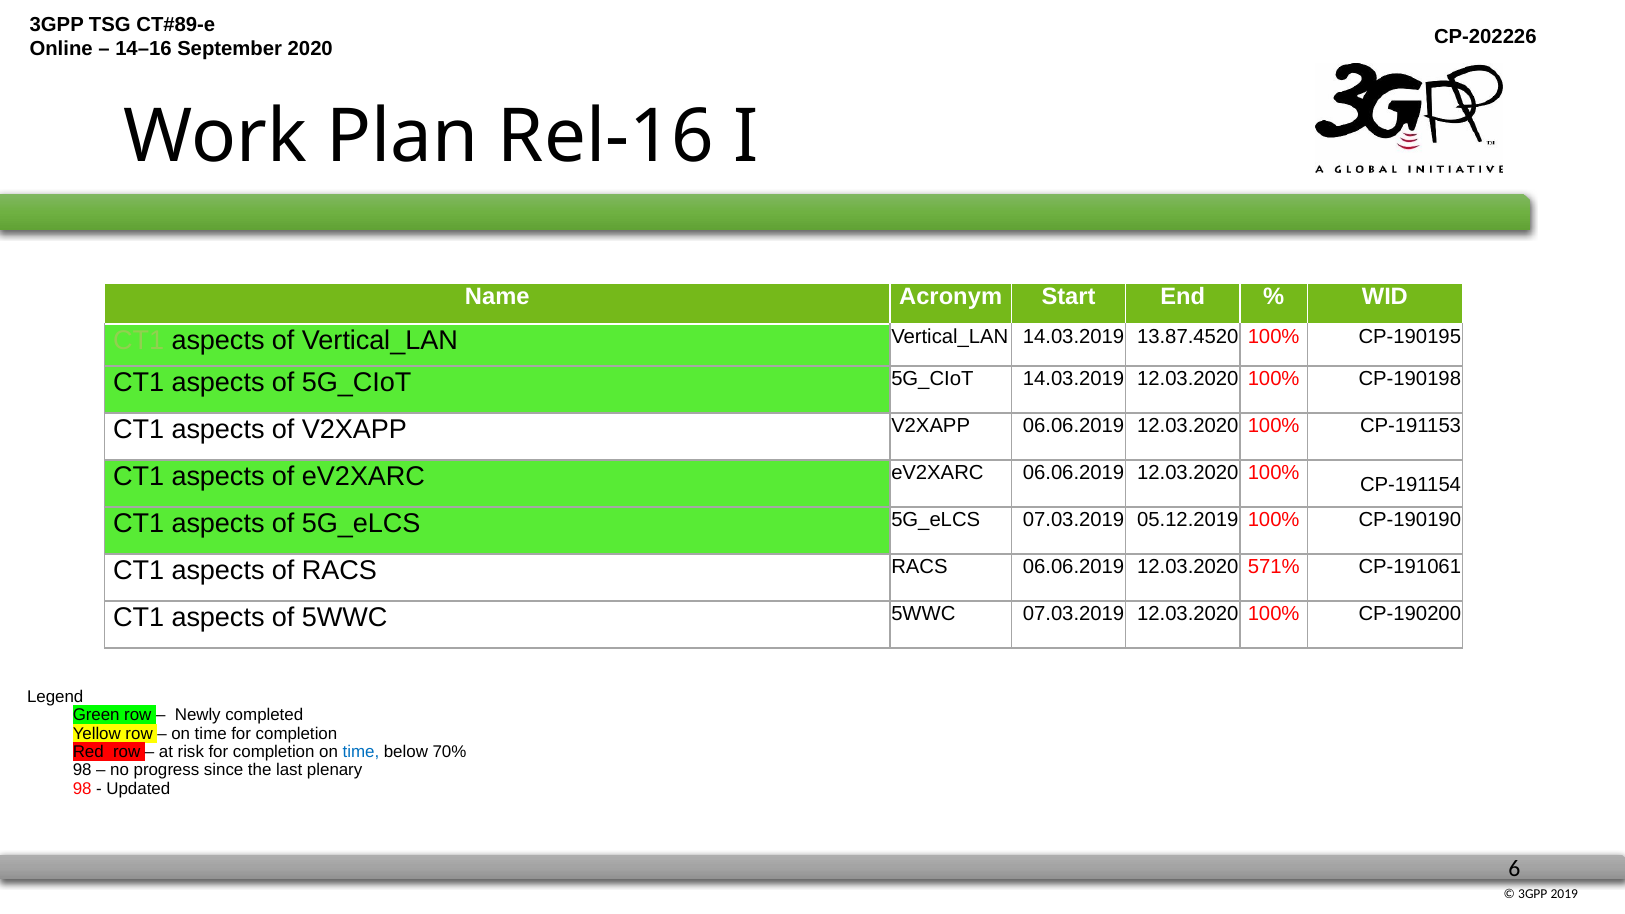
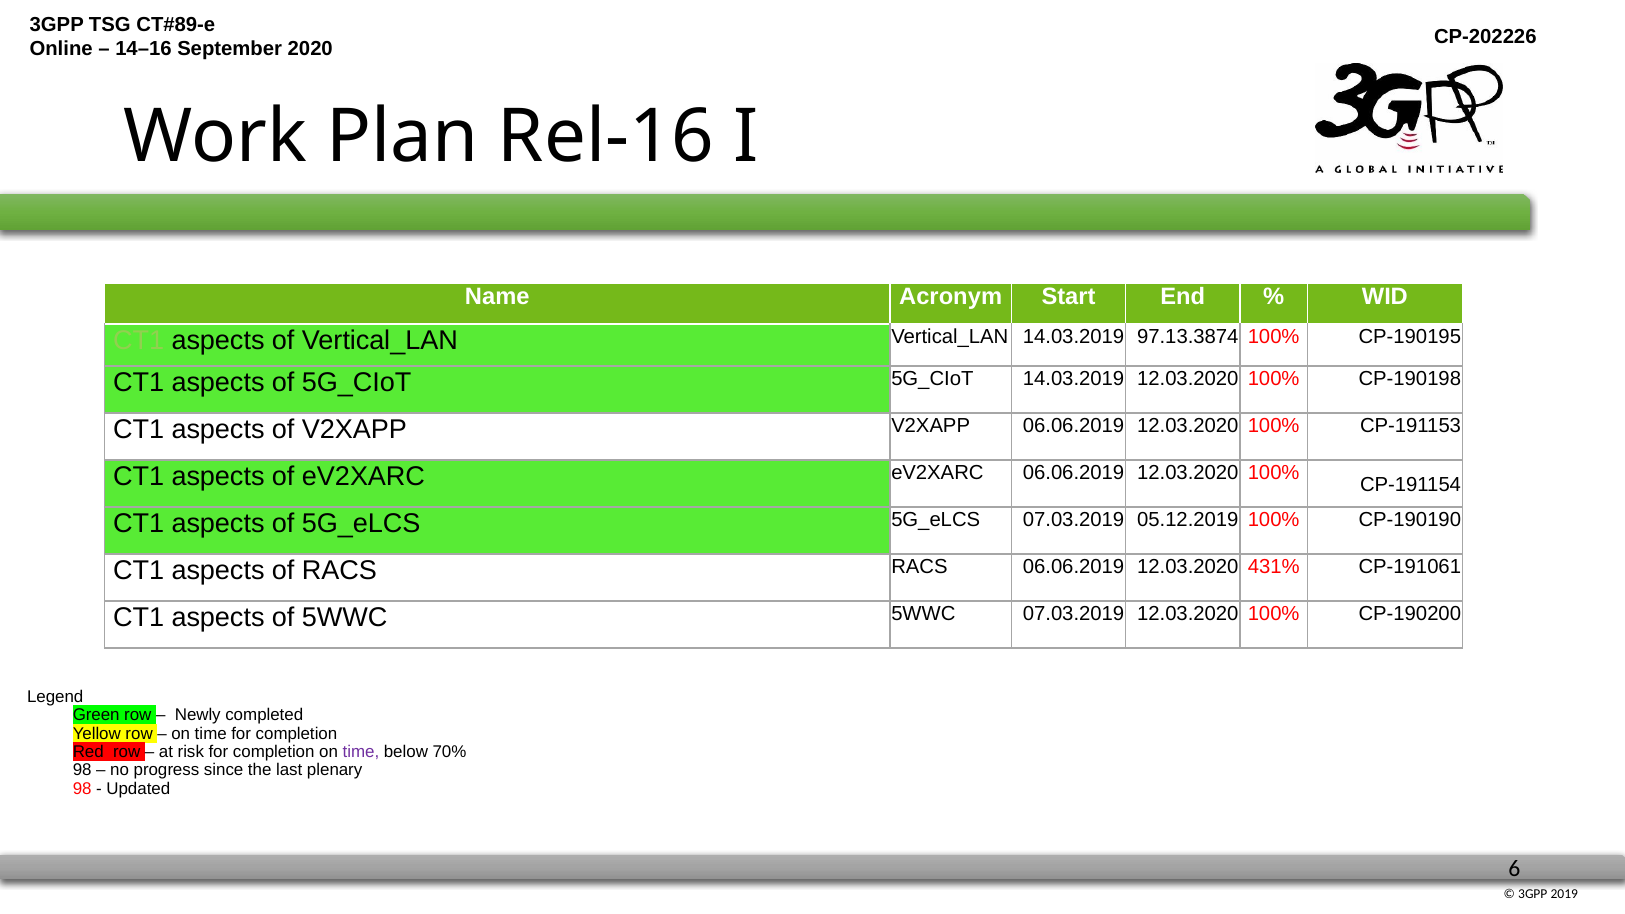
13.87.4520: 13.87.4520 -> 97.13.3874
571%: 571% -> 431%
time at (361, 752) colour: blue -> purple
